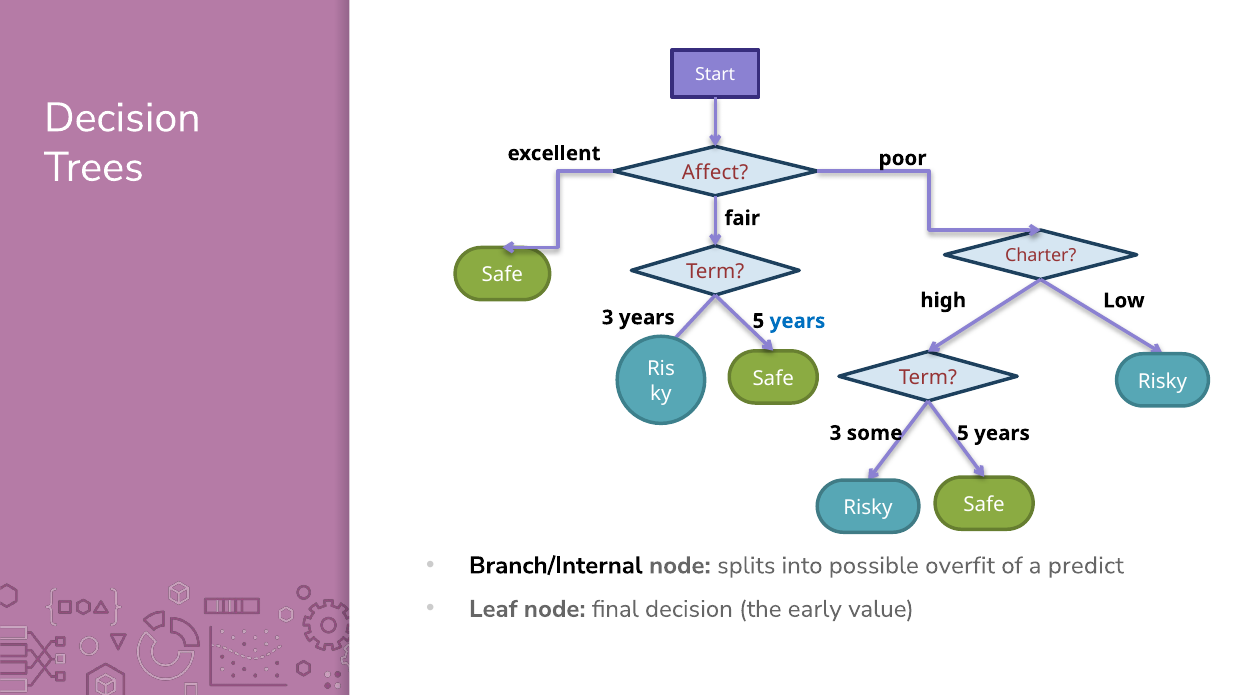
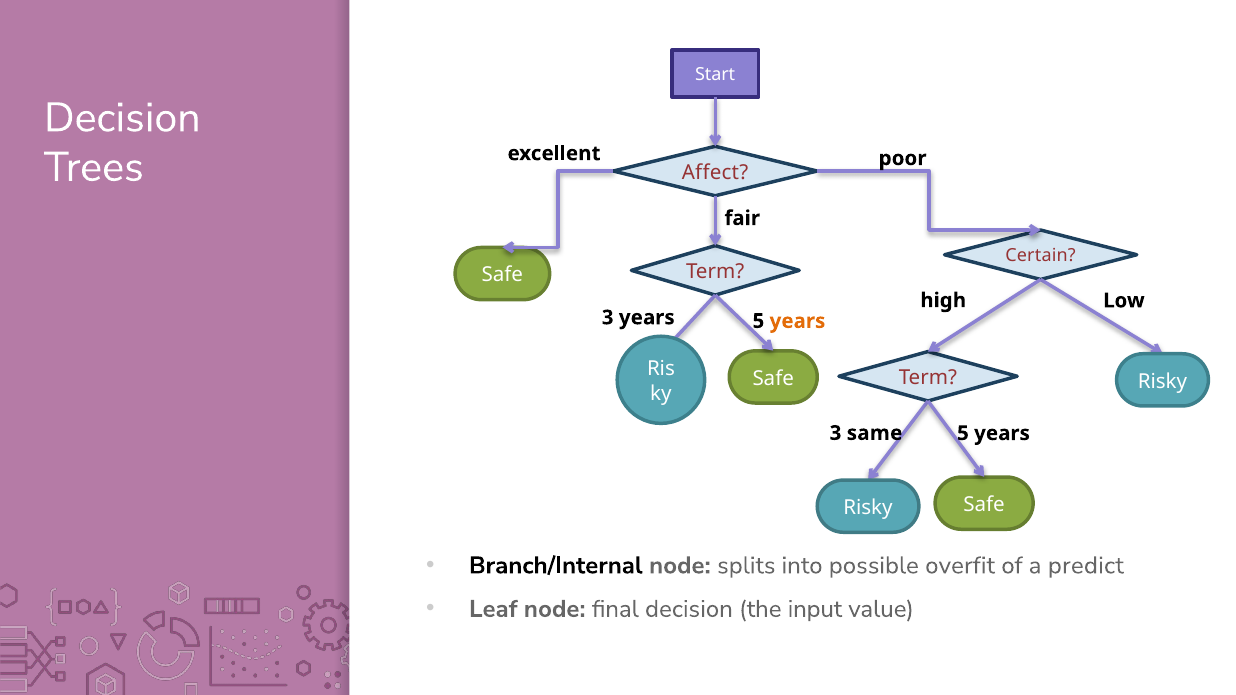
Charter: Charter -> Certain
years at (797, 321) colour: blue -> orange
some: some -> same
early: early -> input
